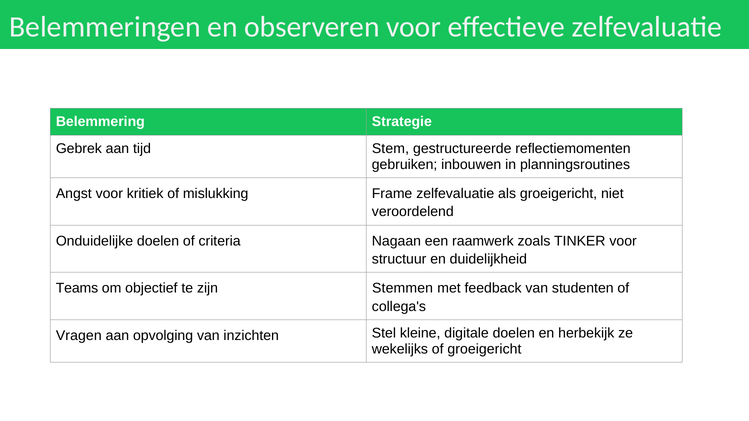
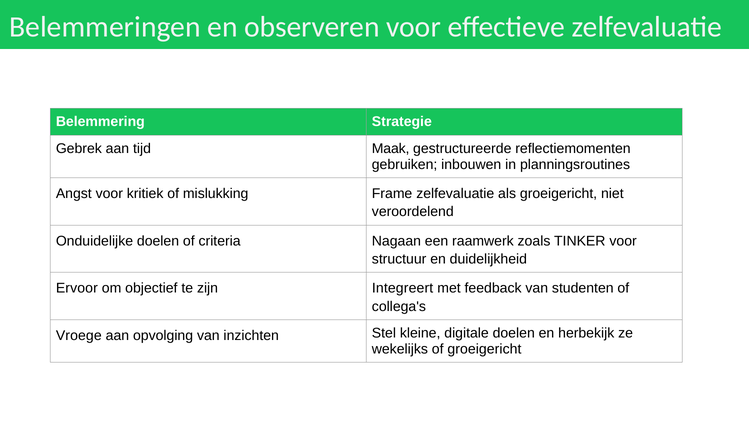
Stem: Stem -> Maak
Teams: Teams -> Ervoor
Stemmen: Stemmen -> Integreert
Vragen: Vragen -> Vroege
